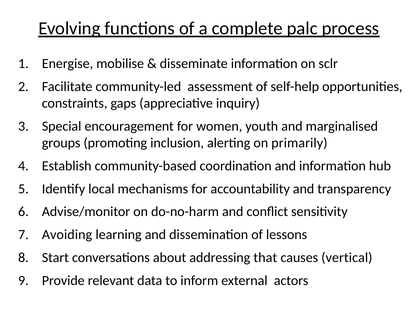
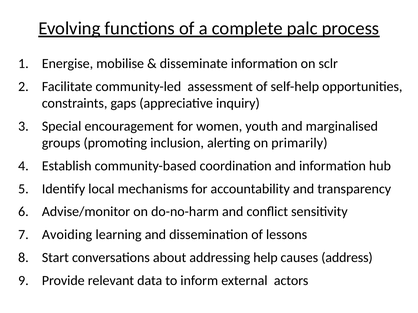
that: that -> help
vertical: vertical -> address
